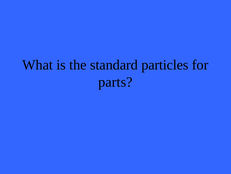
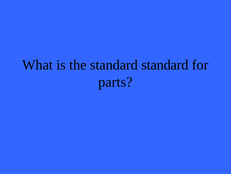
standard particles: particles -> standard
